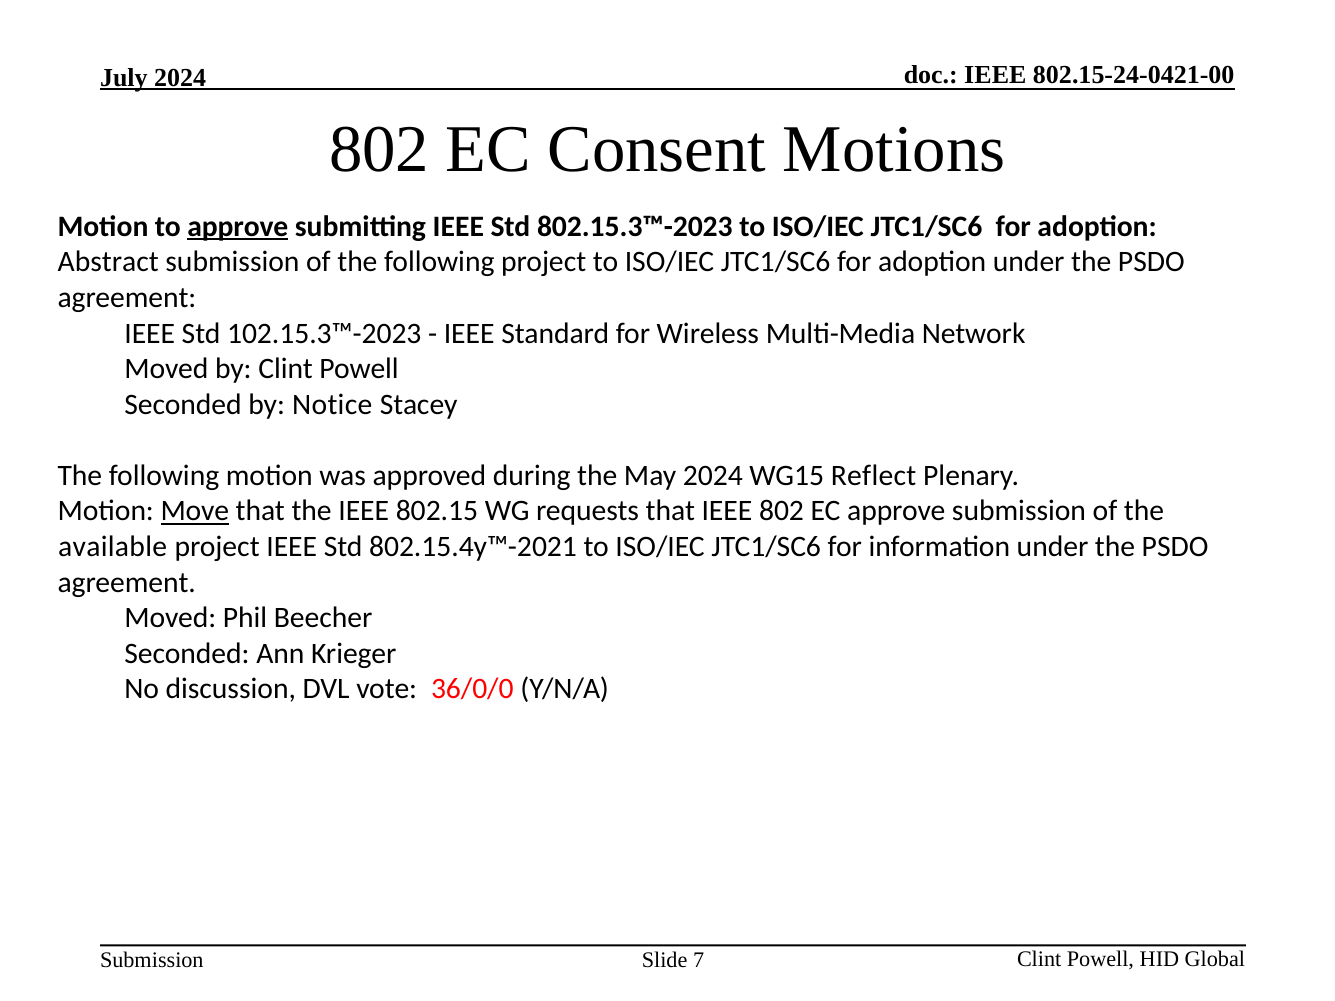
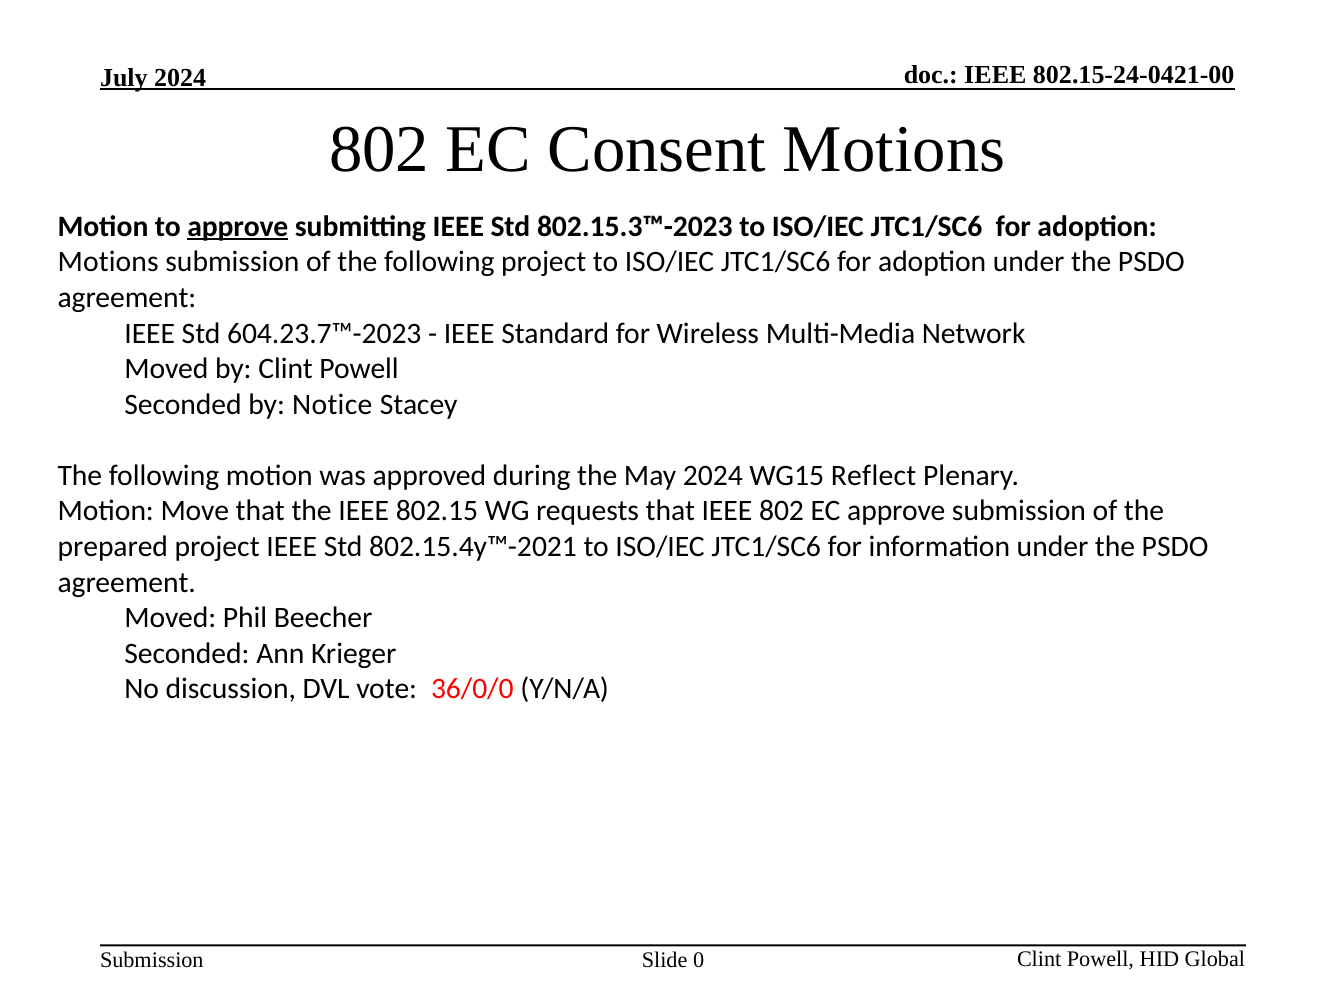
Abstract at (108, 262): Abstract -> Motions
102.15.3™-2023: 102.15.3™-2023 -> 604.23.7™-2023
Move underline: present -> none
available: available -> prepared
7: 7 -> 0
